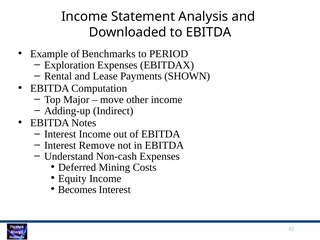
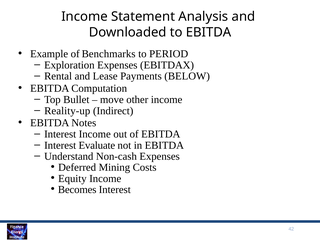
SHOWN: SHOWN -> BELOW
Major: Major -> Bullet
Adding-up: Adding-up -> Reality-up
Remove: Remove -> Evaluate
